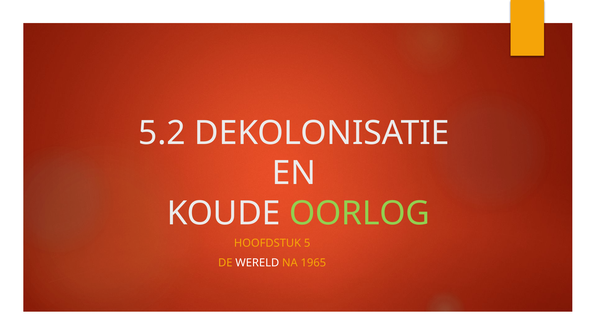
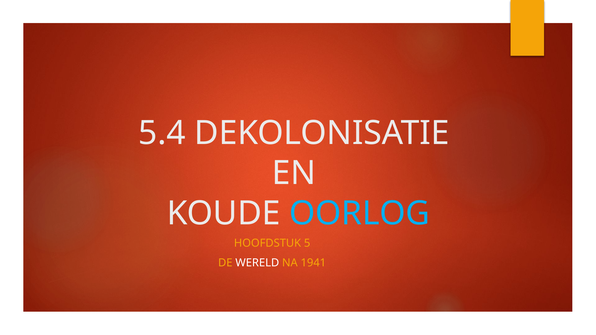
5.2: 5.2 -> 5.4
OORLOG colour: light green -> light blue
1965: 1965 -> 1941
